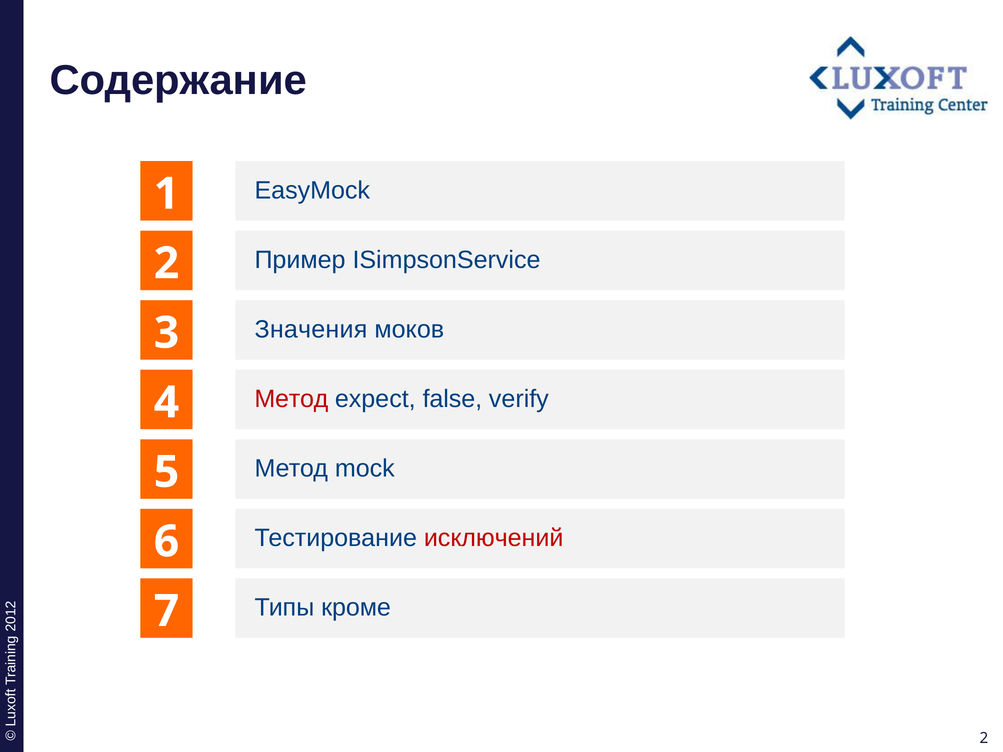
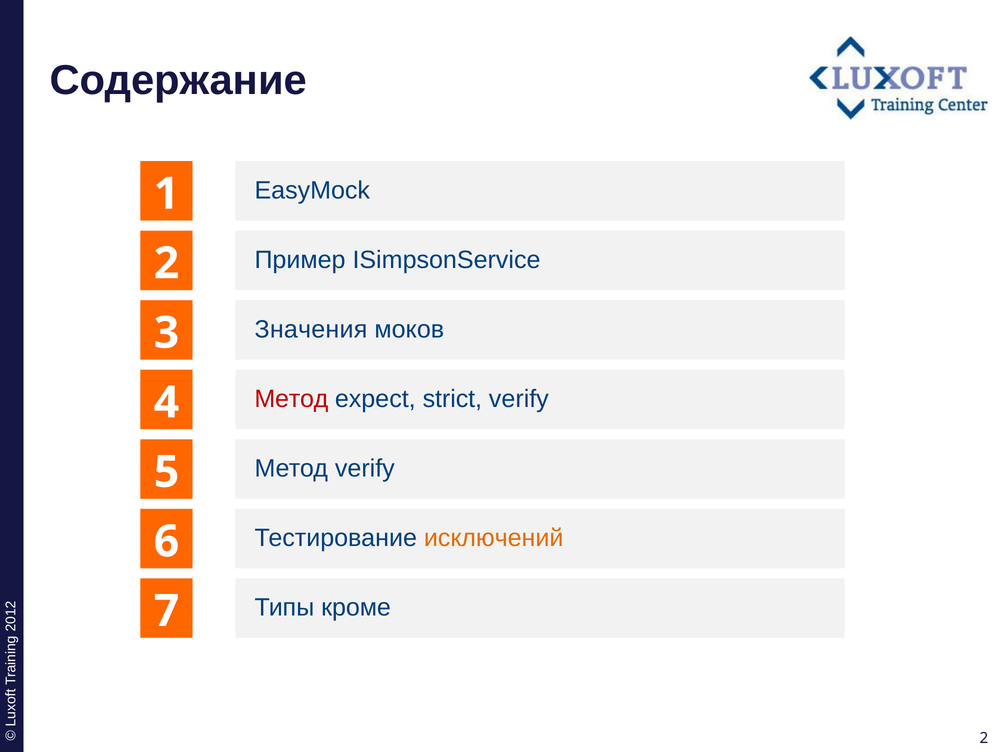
false: false -> strict
Метод mock: mock -> verify
исключений colour: red -> orange
